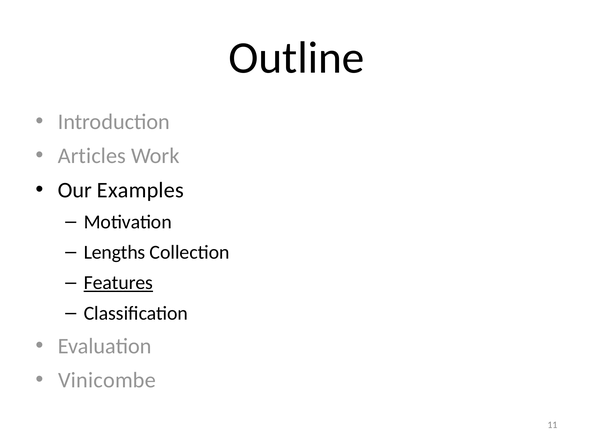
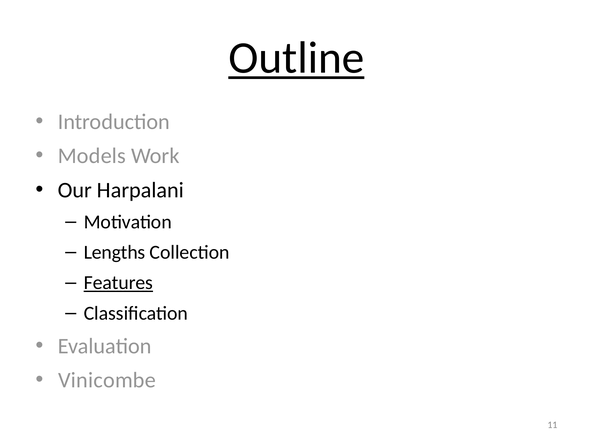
Outline underline: none -> present
Articles: Articles -> Models
Examples: Examples -> Harpalani
